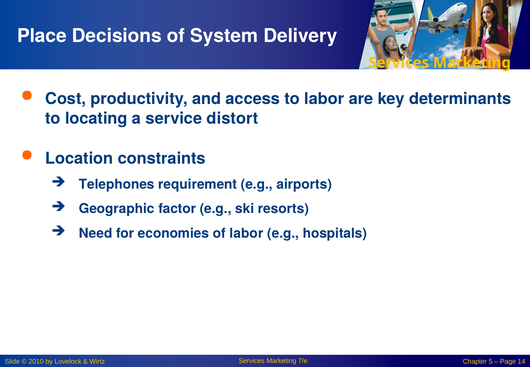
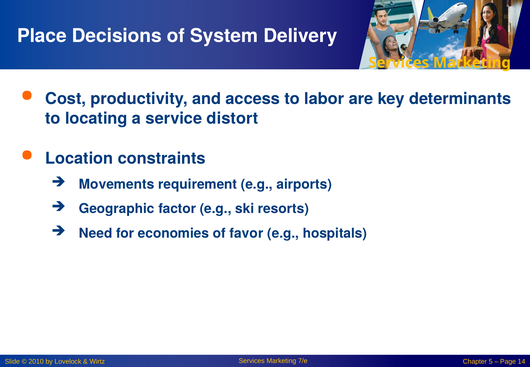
Telephones: Telephones -> Movements
of labor: labor -> favor
